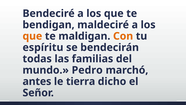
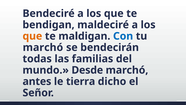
Con colour: orange -> blue
espíritu at (43, 47): espíritu -> marchó
Pedro: Pedro -> Desde
